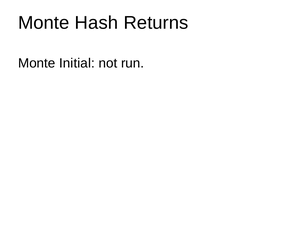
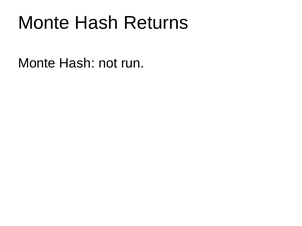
Initial at (77, 63): Initial -> Hash
